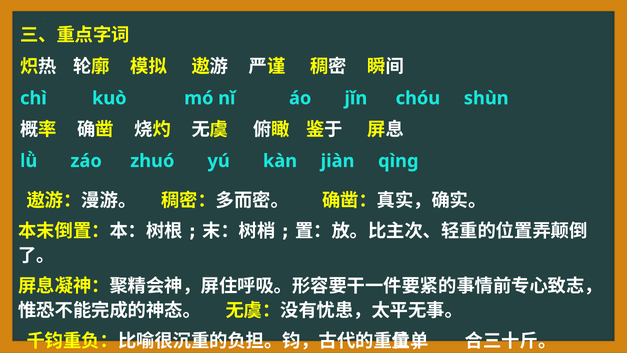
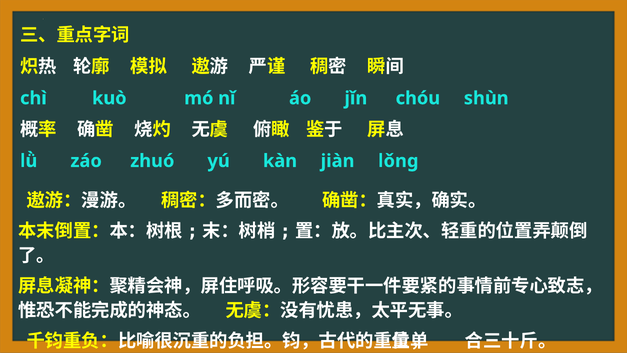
qìng: qìng -> lǒng
